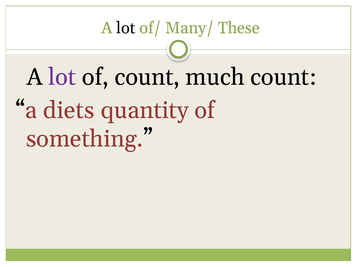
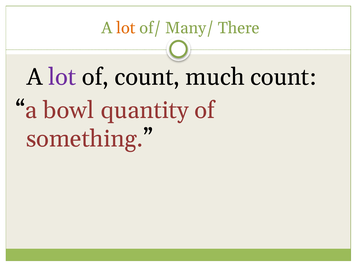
lot at (126, 28) colour: black -> orange
These: These -> There
diets: diets -> bowl
